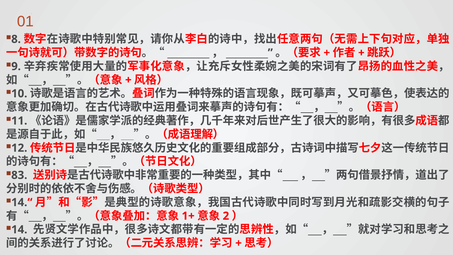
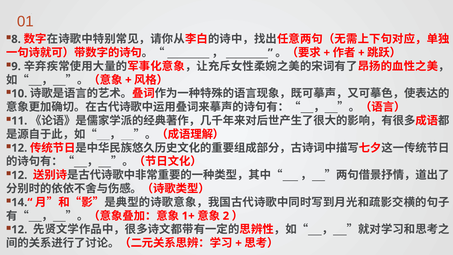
83 at (19, 175): 83 -> 12
14 at (19, 229): 14 -> 12
